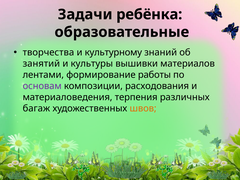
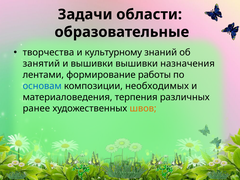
ребёнка: ребёнка -> области
и культуры: культуры -> вышивки
материалов: материалов -> назначения
основам colour: purple -> blue
расходования: расходования -> необходимых
багаж: багаж -> ранее
